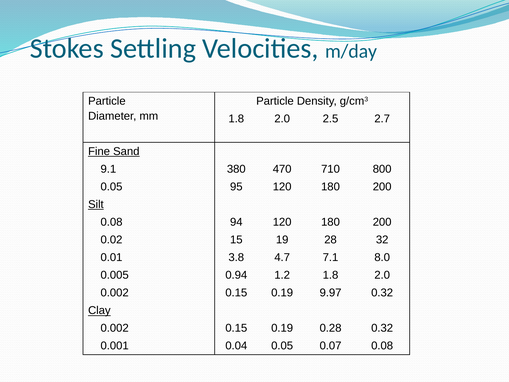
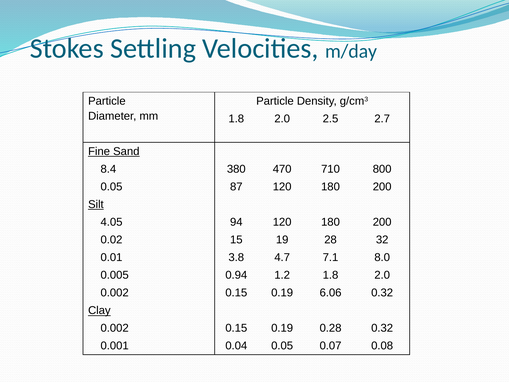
9.1: 9.1 -> 8.4
95: 95 -> 87
0.08 at (112, 222): 0.08 -> 4.05
9.97: 9.97 -> 6.06
